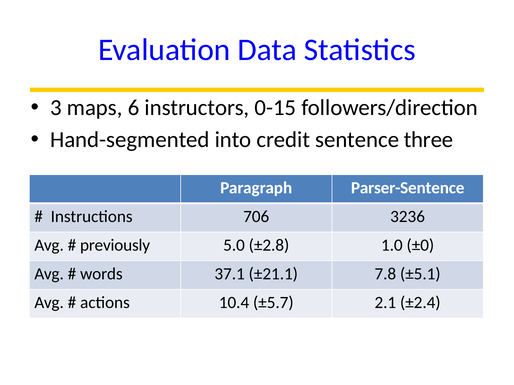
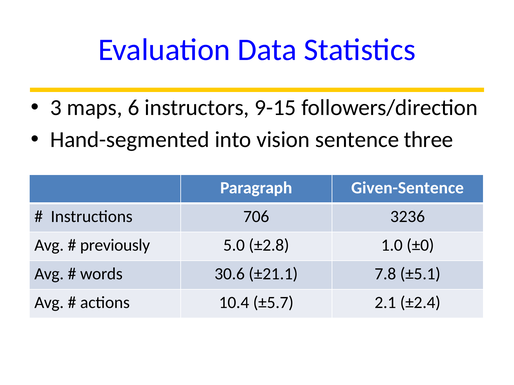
0-15: 0-15 -> 9-15
credit: credit -> vision
Parser-Sentence: Parser-Sentence -> Given-Sentence
37.1: 37.1 -> 30.6
